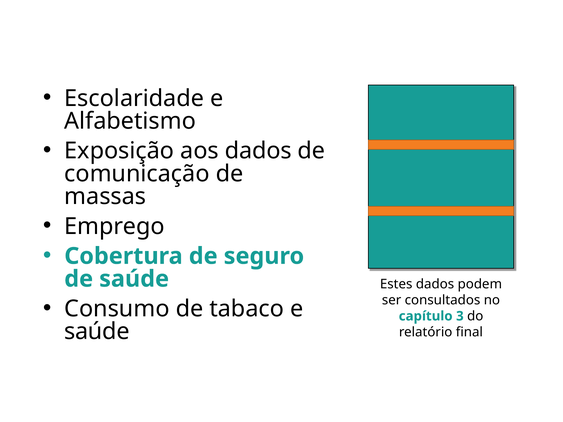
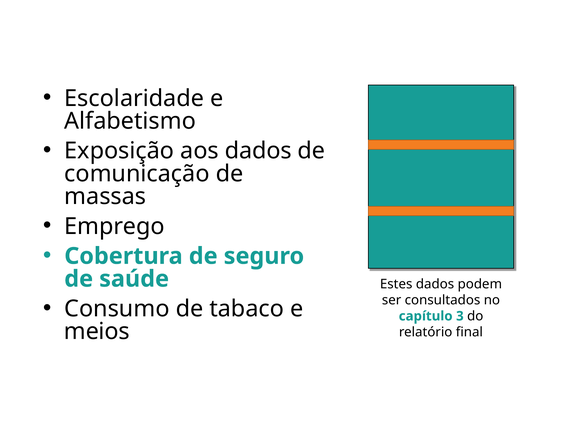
saúde at (97, 332): saúde -> meios
